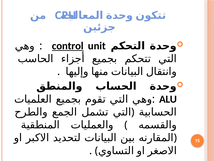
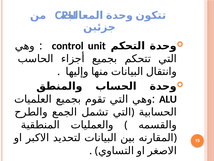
control underline: present -> none
